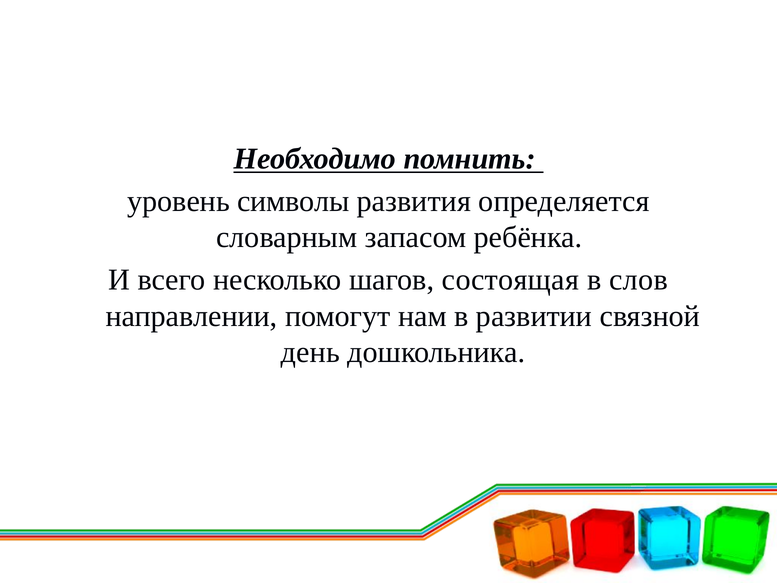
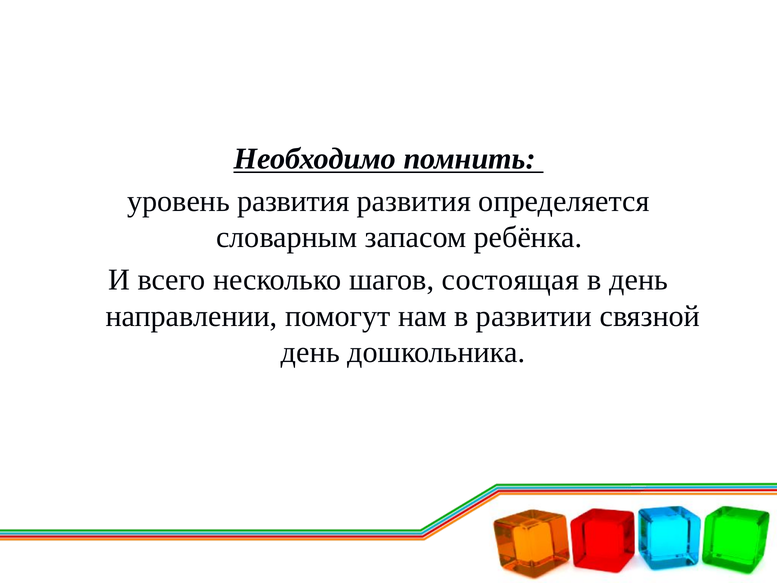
уровень символы: символы -> развития
в слов: слов -> день
